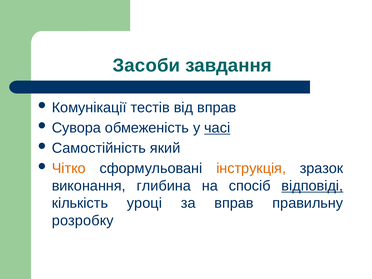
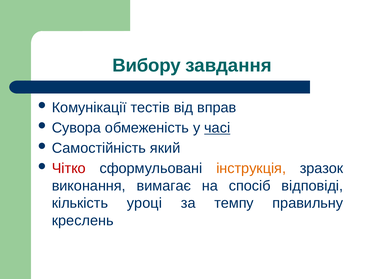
Засоби: Засоби -> Вибору
Чітко colour: orange -> red
глибина: глибина -> вимагає
відповіді underline: present -> none
за вправ: вправ -> темпу
розробку: розробку -> креслень
